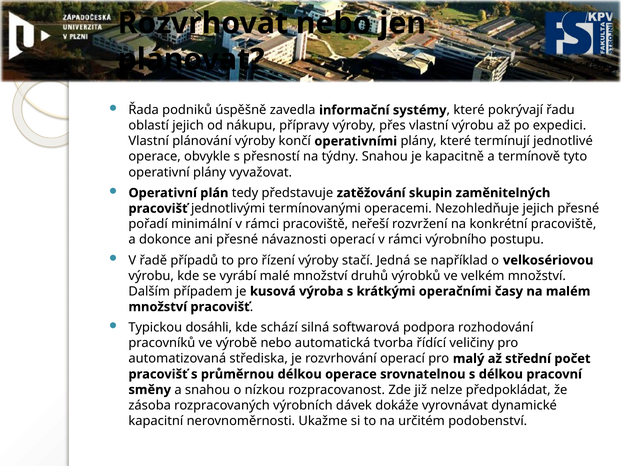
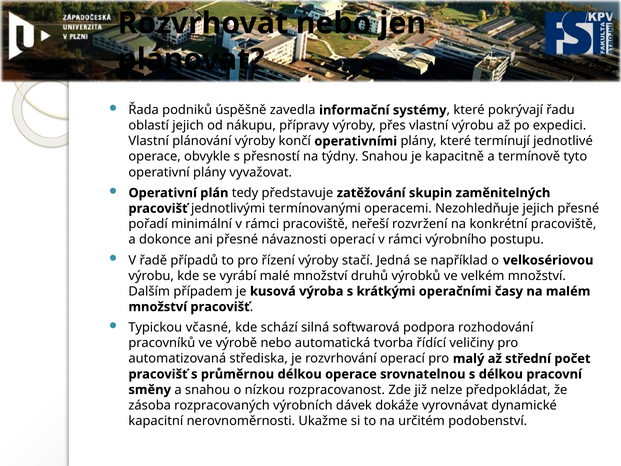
dosáhli: dosáhli -> včasné
